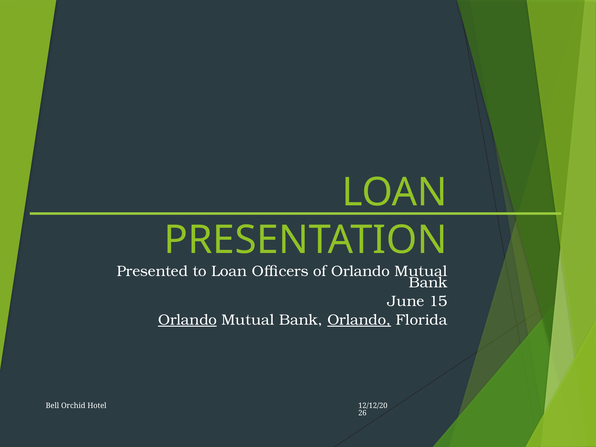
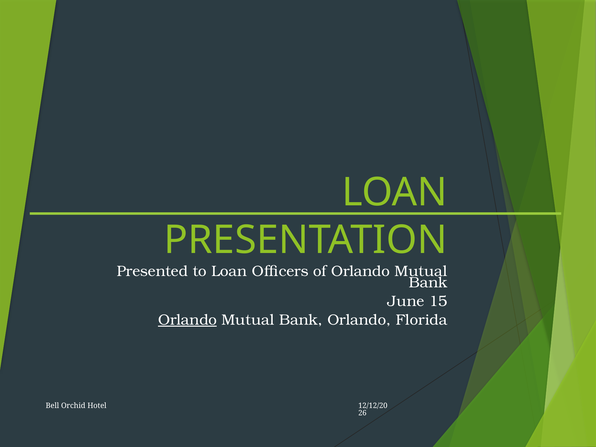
Orlando at (359, 320) underline: present -> none
